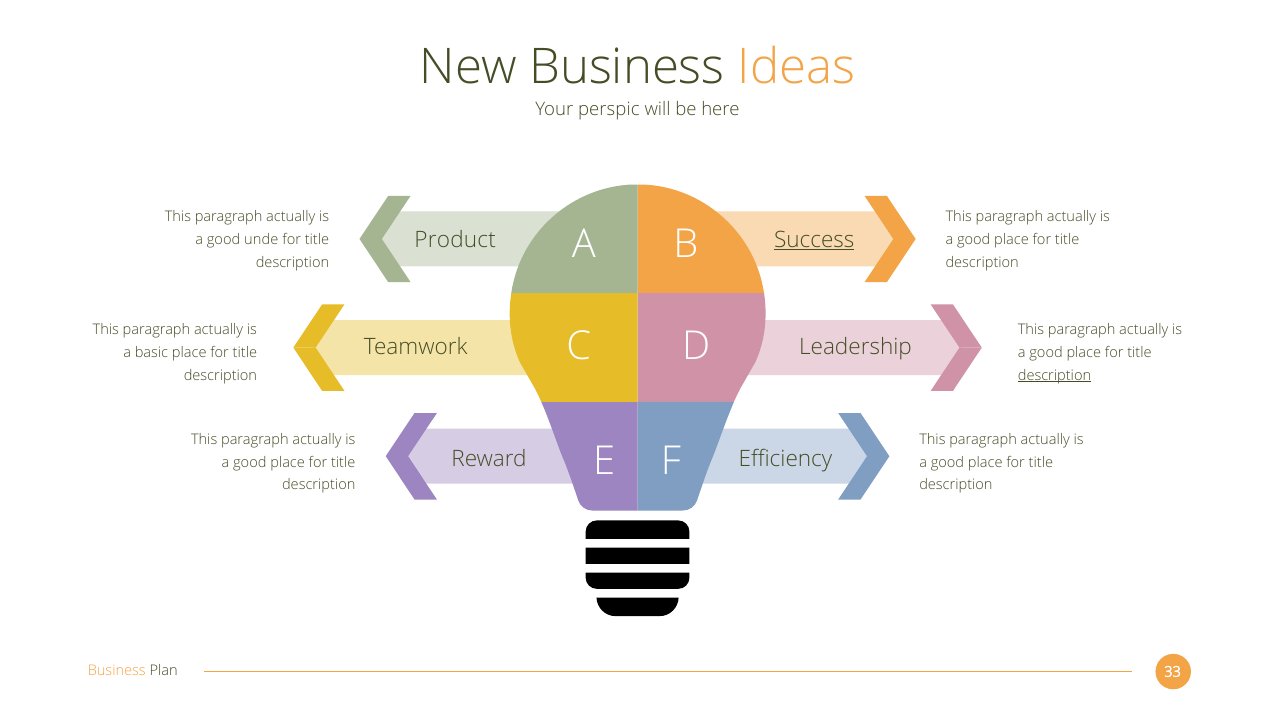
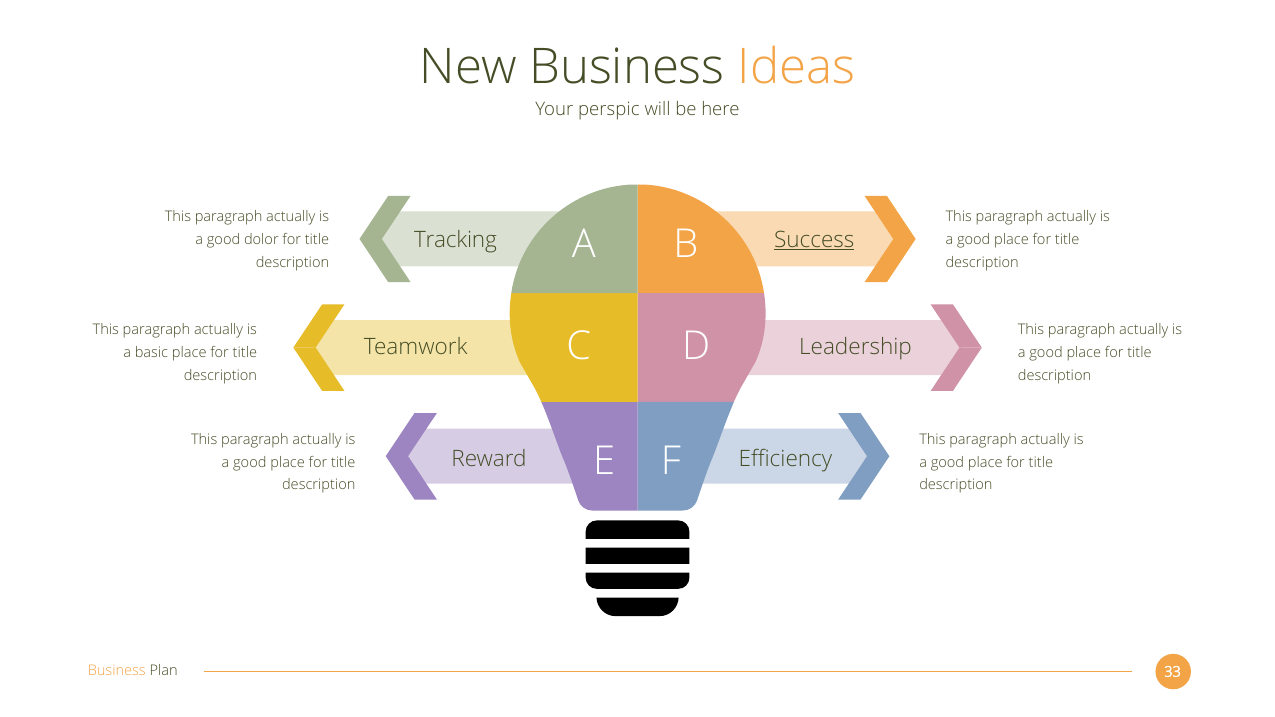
Product: Product -> Tracking
unde: unde -> dolor
description at (1055, 375) underline: present -> none
